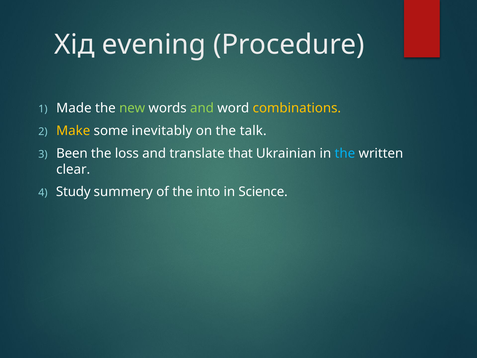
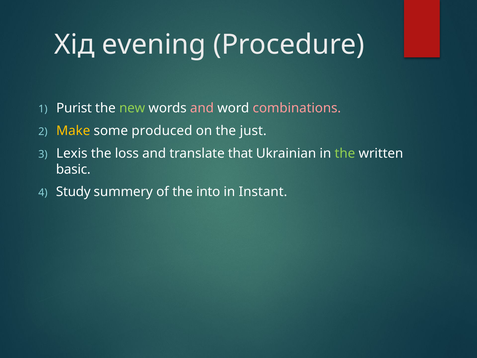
Made: Made -> Purist
and at (202, 108) colour: light green -> pink
combinations colour: yellow -> pink
inevitably: inevitably -> produced
talk: talk -> just
Been: Been -> Lexis
the at (345, 153) colour: light blue -> light green
clear: clear -> basic
Science: Science -> Instant
